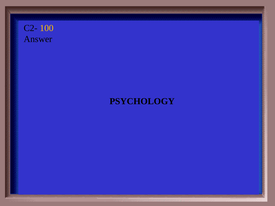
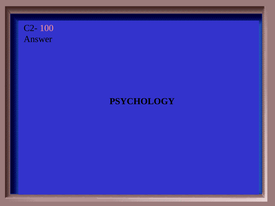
100 colour: yellow -> pink
